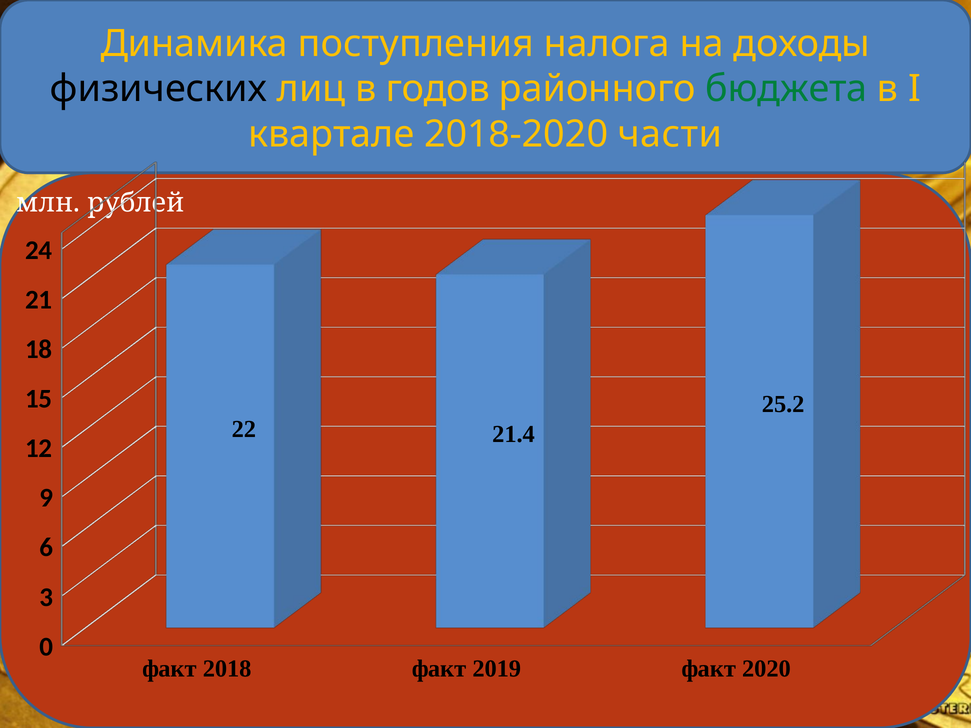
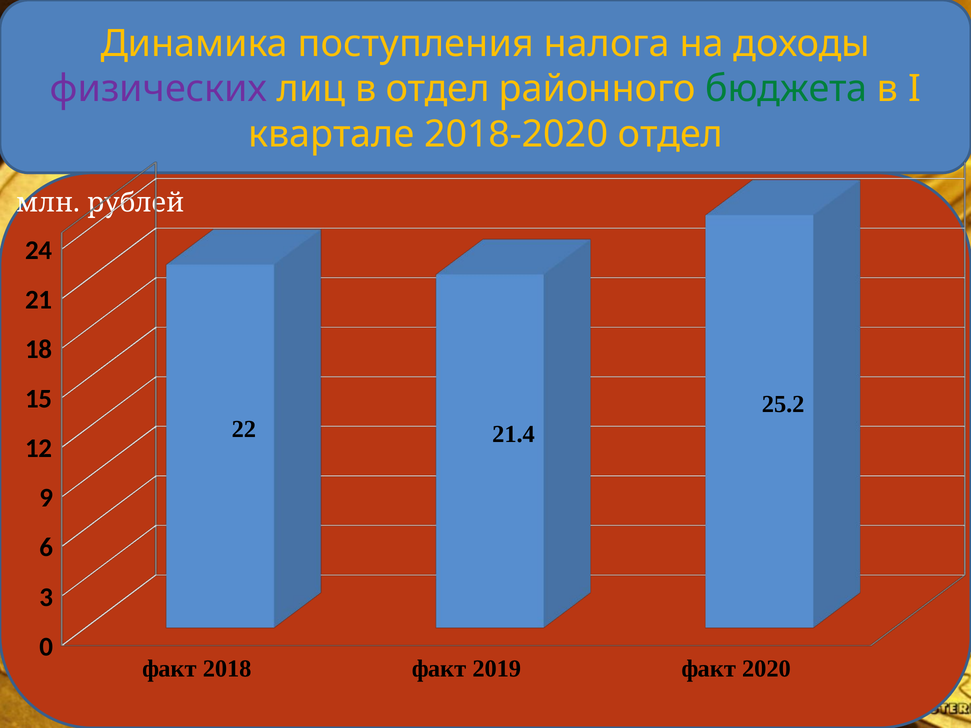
физических colour: black -> purple
в годов: годов -> отдел
части at (670, 134): части -> отдел
